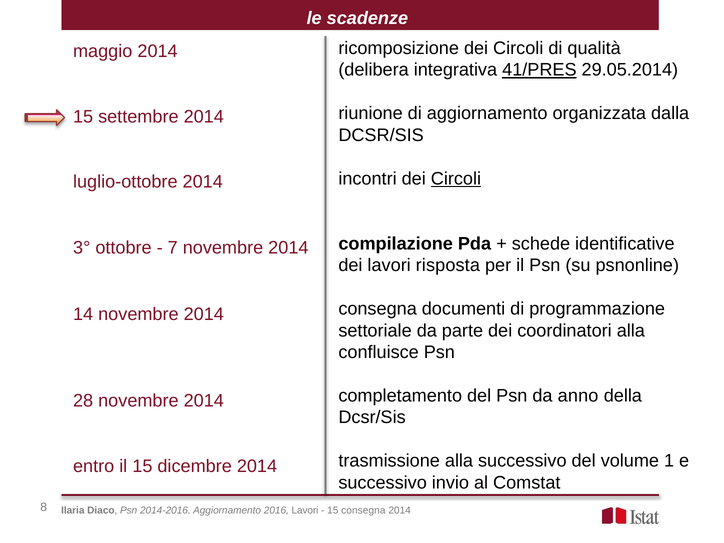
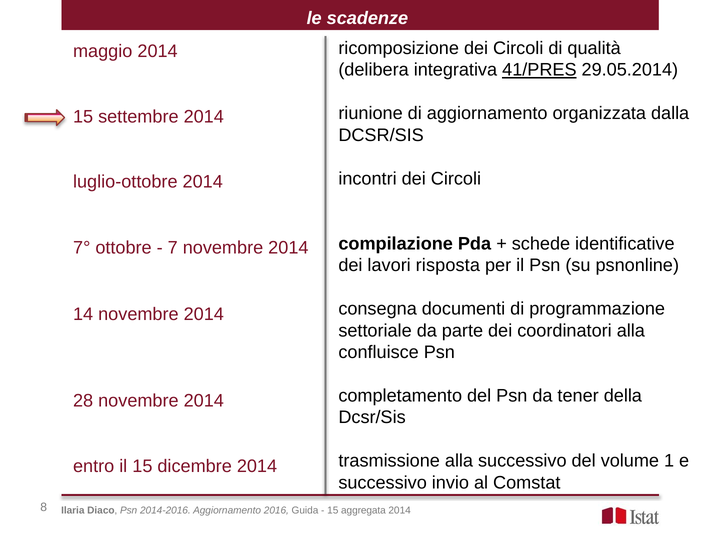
Circoli at (456, 179) underline: present -> none
3°: 3° -> 7°
anno: anno -> tener
2016 Lavori: Lavori -> Guida
15 consegna: consegna -> aggregata
